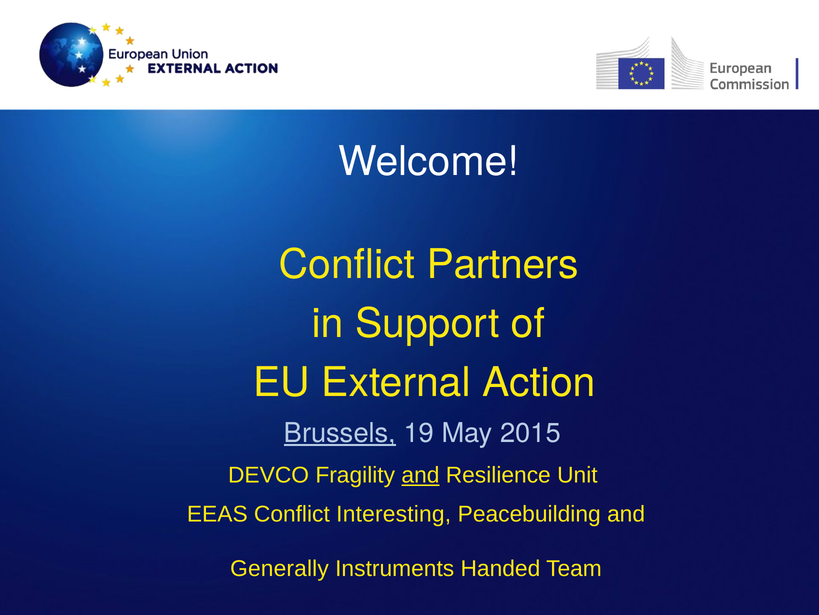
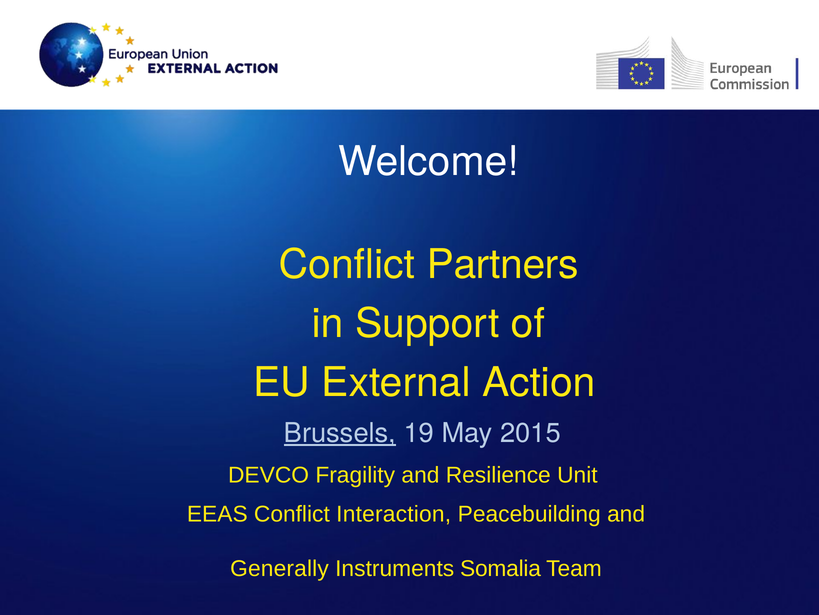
and at (420, 475) underline: present -> none
Interesting: Interesting -> Interaction
Handed: Handed -> Somalia
